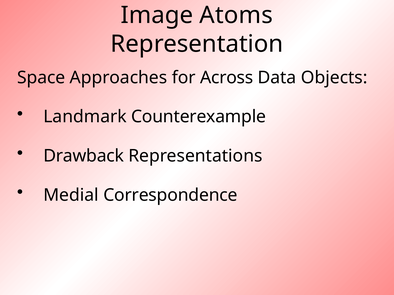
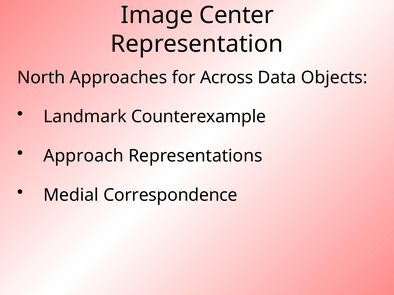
Atoms: Atoms -> Center
Space: Space -> North
Drawback: Drawback -> Approach
